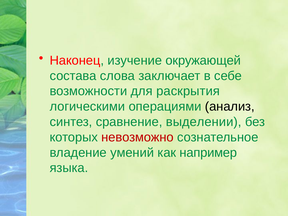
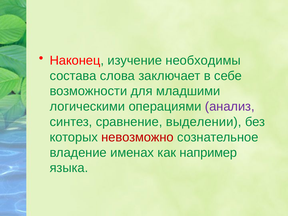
окружающей: окружающей -> необходимы
раскрытия: раскрытия -> младшими
анализ colour: black -> purple
умений: умений -> именах
